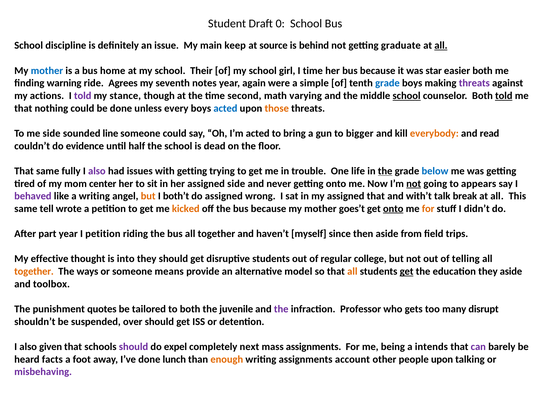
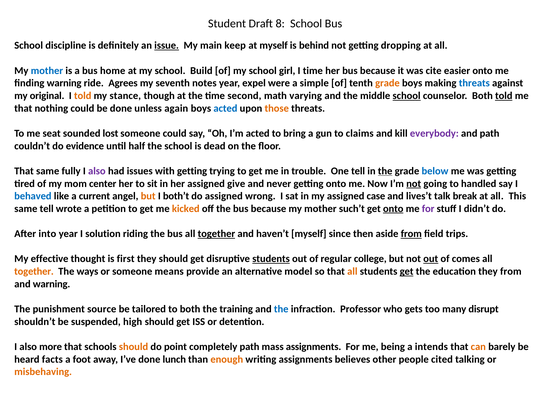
0: 0 -> 8
issue underline: none -> present
at source: source -> myself
graduate: graduate -> dropping
all at (441, 45) underline: present -> none
Their: Their -> Build
star: star -> cite
easier both: both -> onto
again: again -> expel
grade at (387, 83) colour: blue -> orange
threats at (474, 83) colour: purple -> blue
actions: actions -> original
told at (83, 96) colour: purple -> orange
every: every -> again
me side: side -> seat
line: line -> lost
bigger: bigger -> claims
everybody colour: orange -> purple
and read: read -> path
One life: life -> tell
assigned side: side -> give
appears: appears -> handled
behaved colour: purple -> blue
a writing: writing -> current
assigned that: that -> case
with’t: with’t -> lives’t
goes’t: goes’t -> such’t
for at (428, 209) colour: orange -> purple
part: part -> into
I petition: petition -> solution
together at (216, 234) underline: none -> present
from at (411, 234) underline: none -> present
into: into -> first
students at (271, 259) underline: none -> present
out at (431, 259) underline: none -> present
telling: telling -> comes
they aside: aside -> from
and toolbox: toolbox -> warning
quotes: quotes -> source
juvenile: juvenile -> training
the at (281, 309) colour: purple -> blue
over: over -> high
given: given -> more
should at (134, 347) colour: purple -> orange
expel: expel -> point
completely next: next -> path
can colour: purple -> orange
account: account -> believes
people upon: upon -> cited
misbehaving colour: purple -> orange
